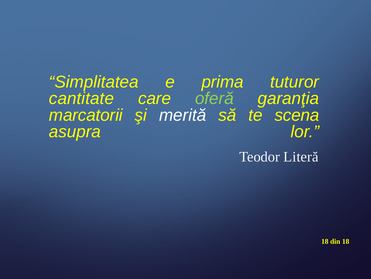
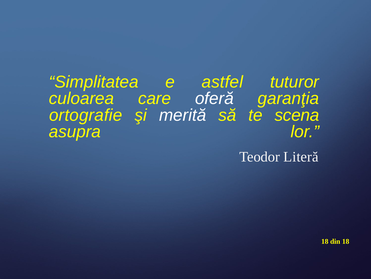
prima: prima -> astfel
cantitate: cantitate -> culoarea
oferă colour: light green -> white
marcatorii: marcatorii -> ortografie
